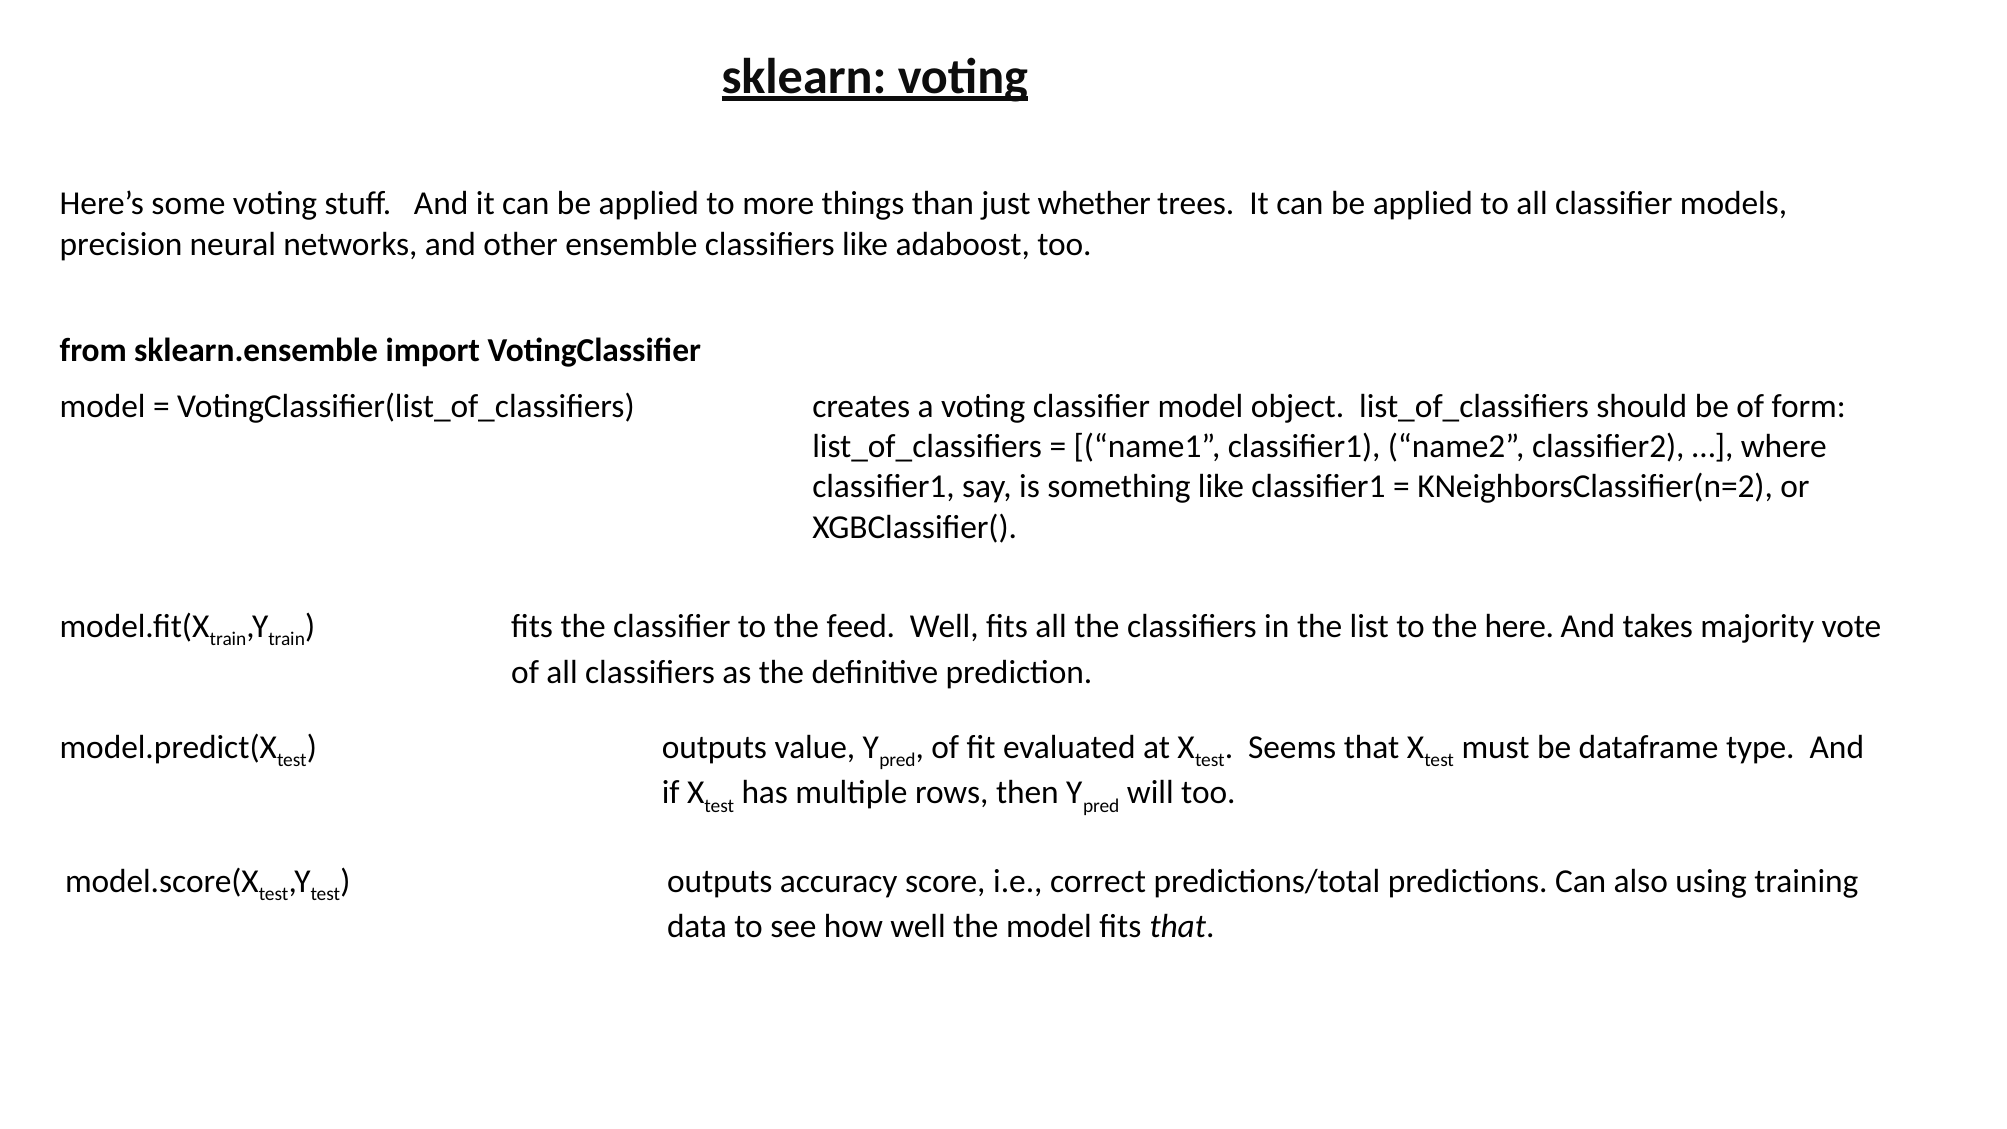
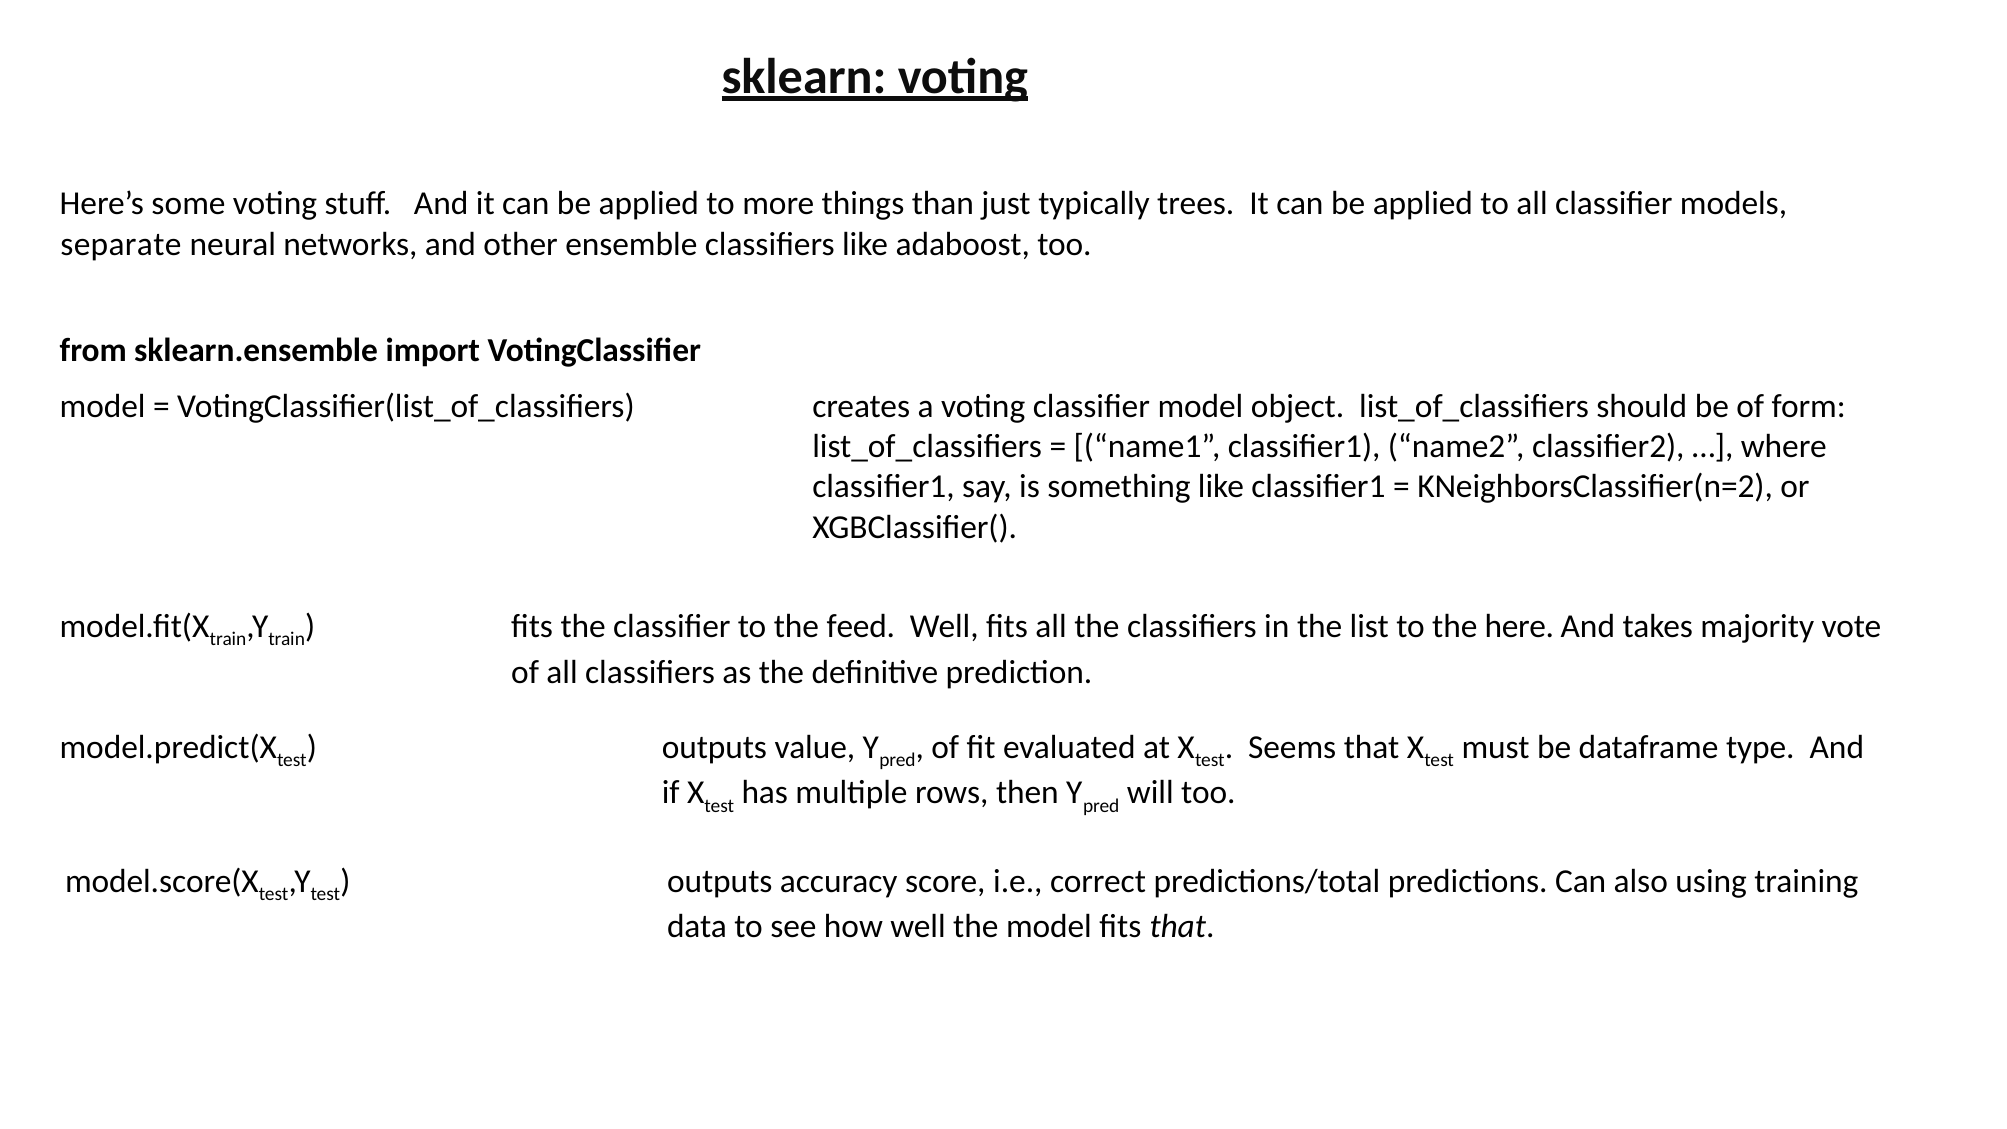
whether: whether -> typically
precision: precision -> separate
